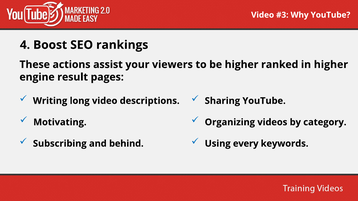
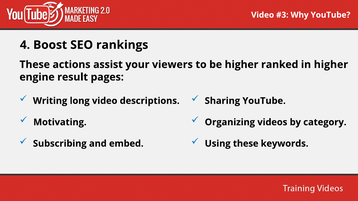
behind: behind -> embed
Using every: every -> these
